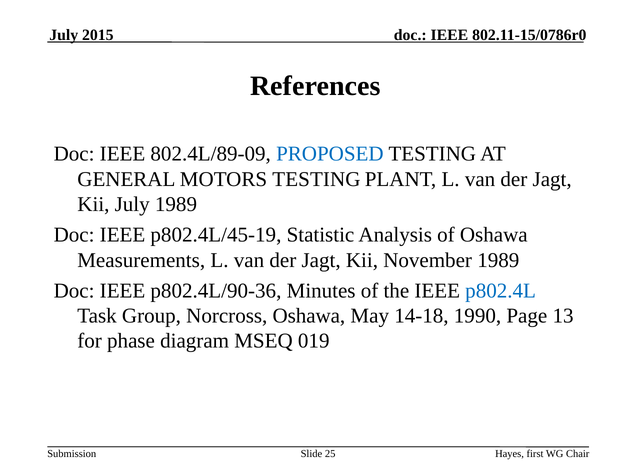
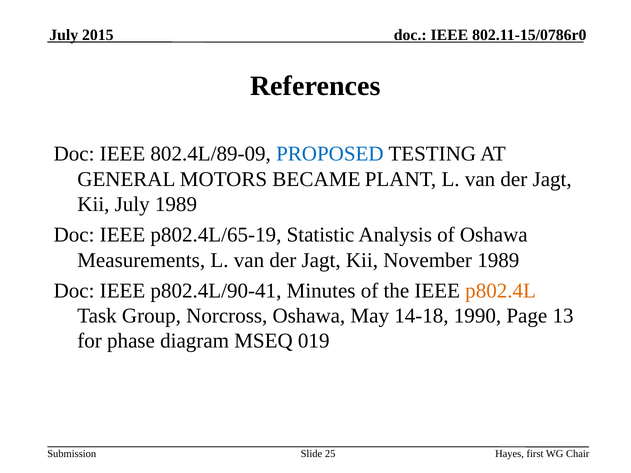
MOTORS TESTING: TESTING -> BECAME
p802.4L/45-19: p802.4L/45-19 -> p802.4L/65-19
p802.4L/90-36: p802.4L/90-36 -> p802.4L/90-41
p802.4L colour: blue -> orange
